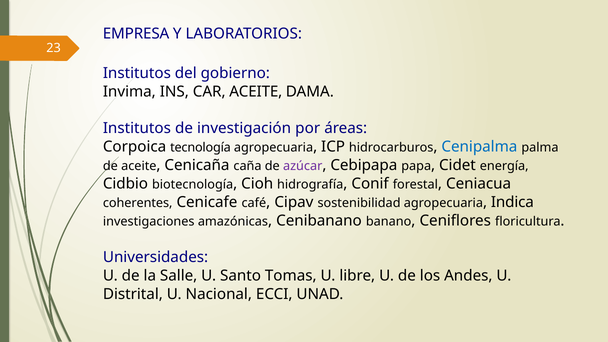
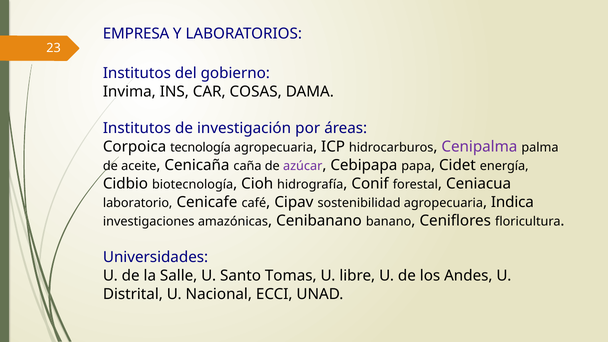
CAR ACEITE: ACEITE -> COSAS
Cenipalma colour: blue -> purple
coherentes: coherentes -> laboratorio
